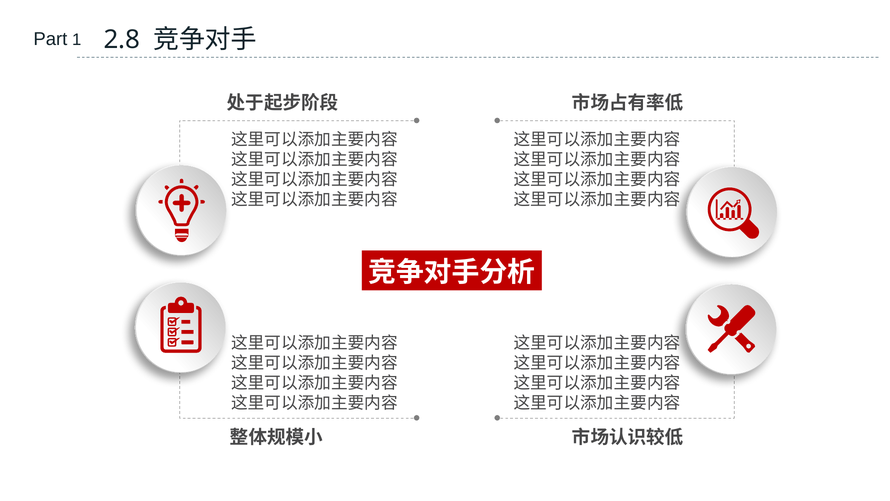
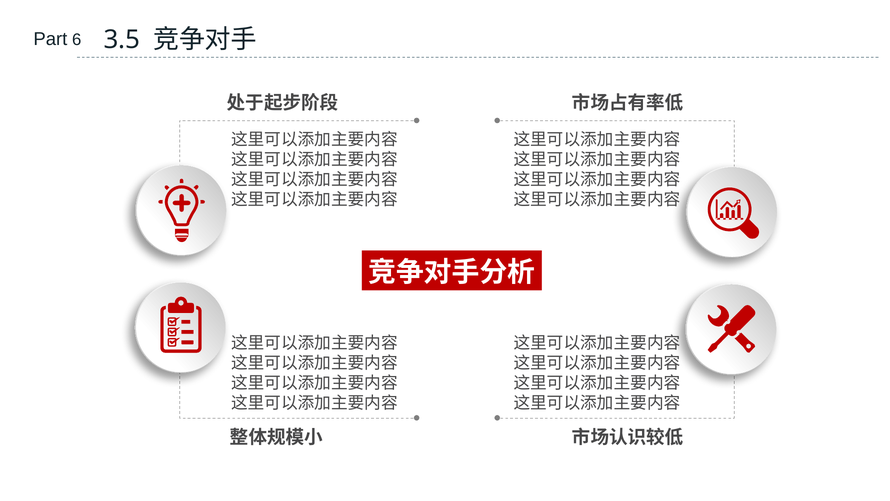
1: 1 -> 6
2.8: 2.8 -> 3.5
